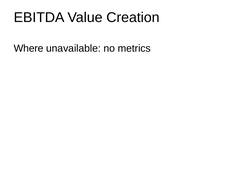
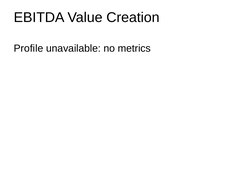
Where: Where -> Profile
